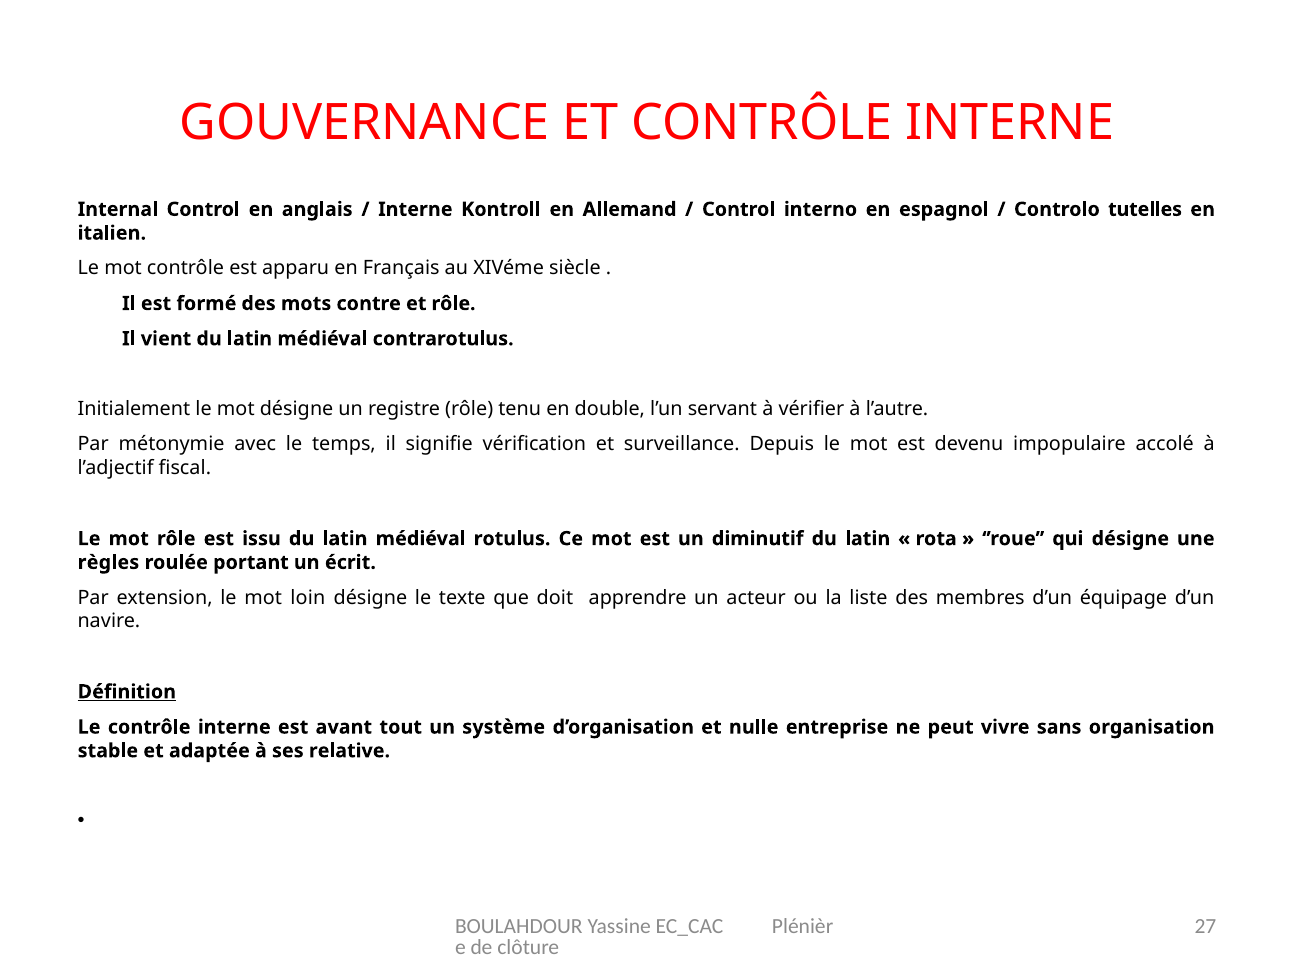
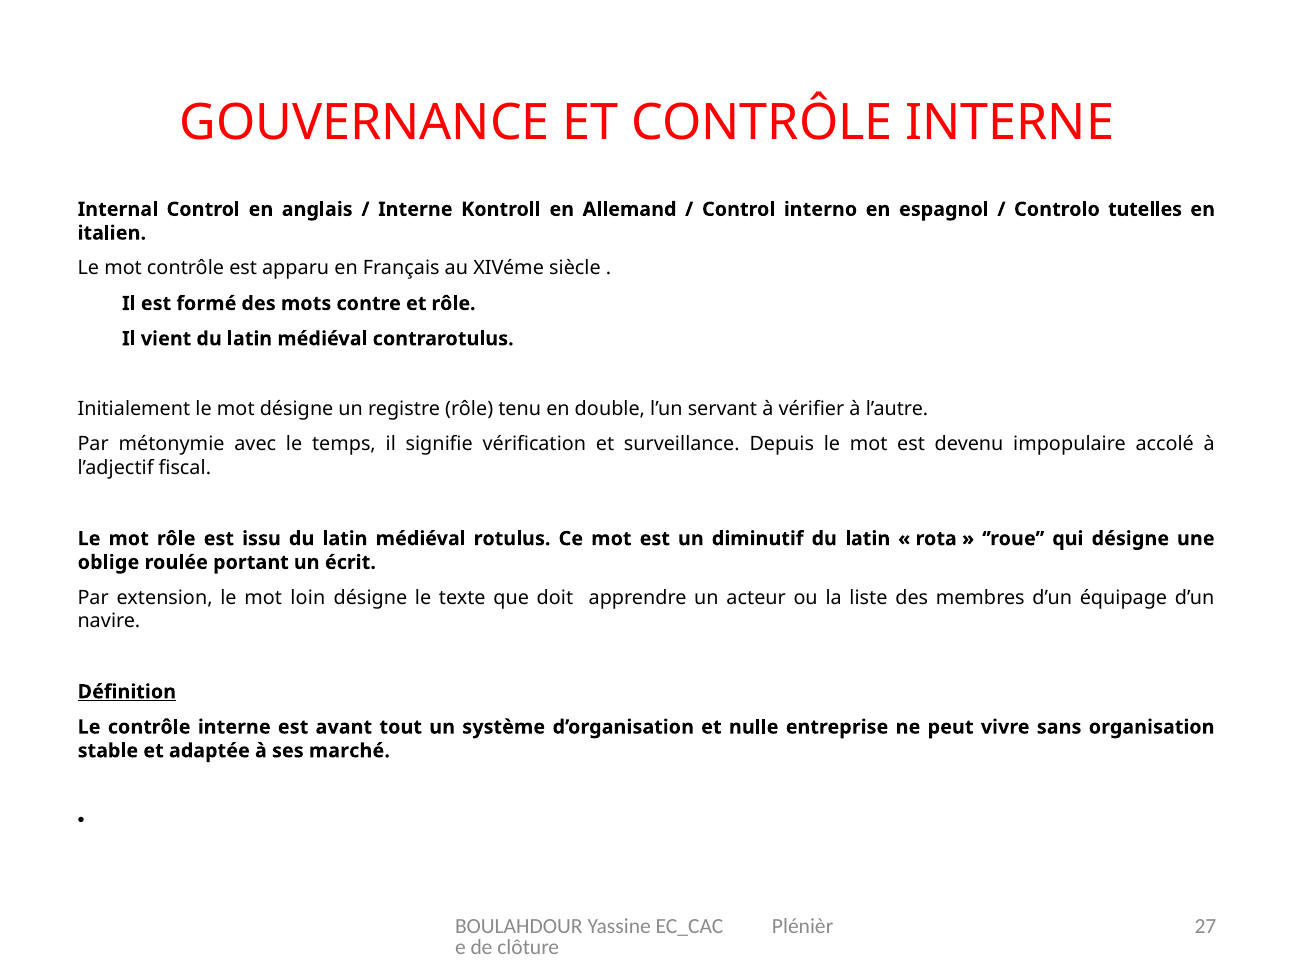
règles: règles -> oblige
relative: relative -> marché
